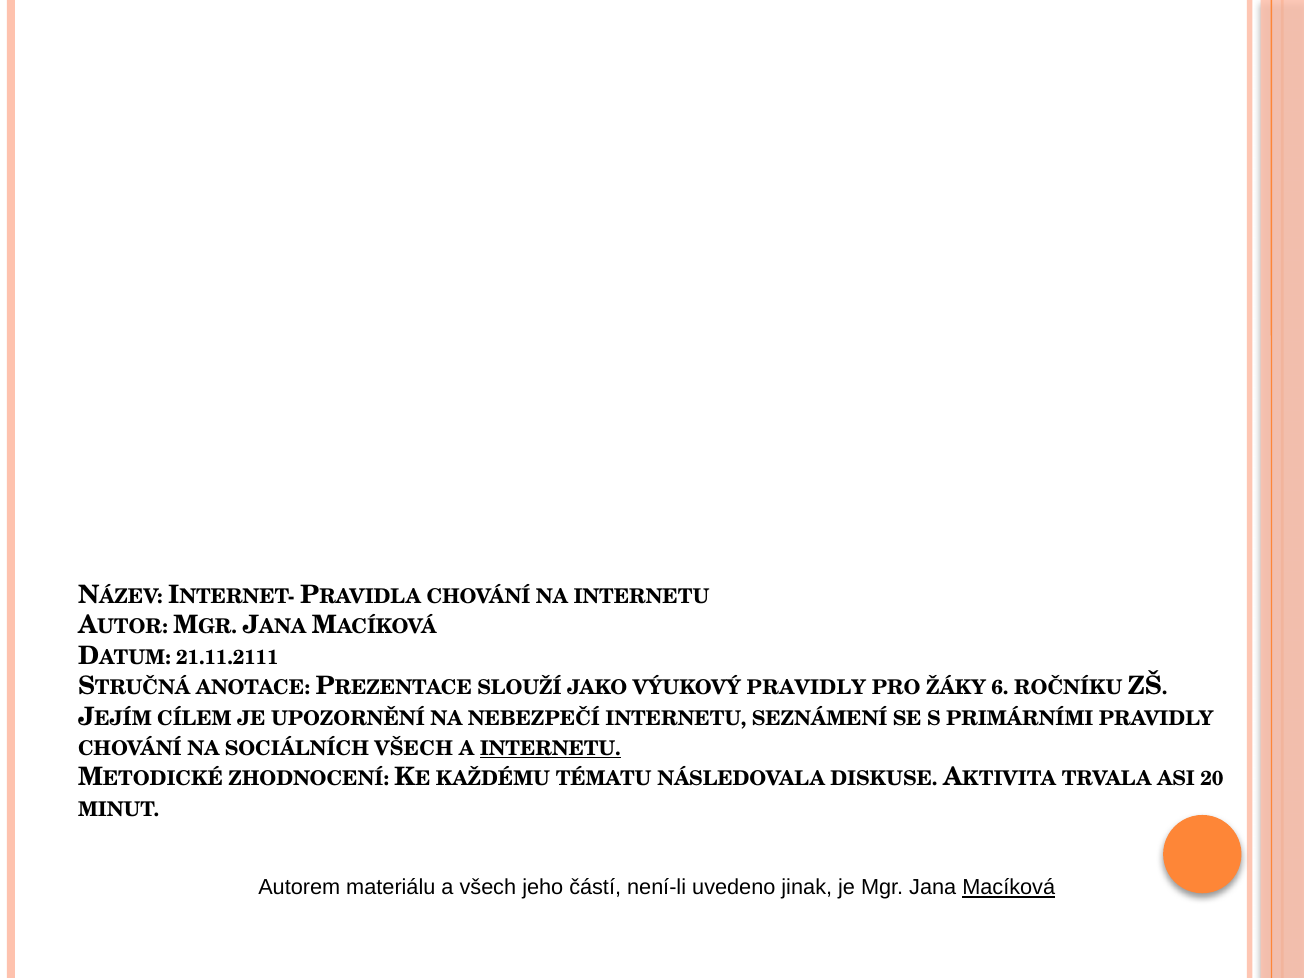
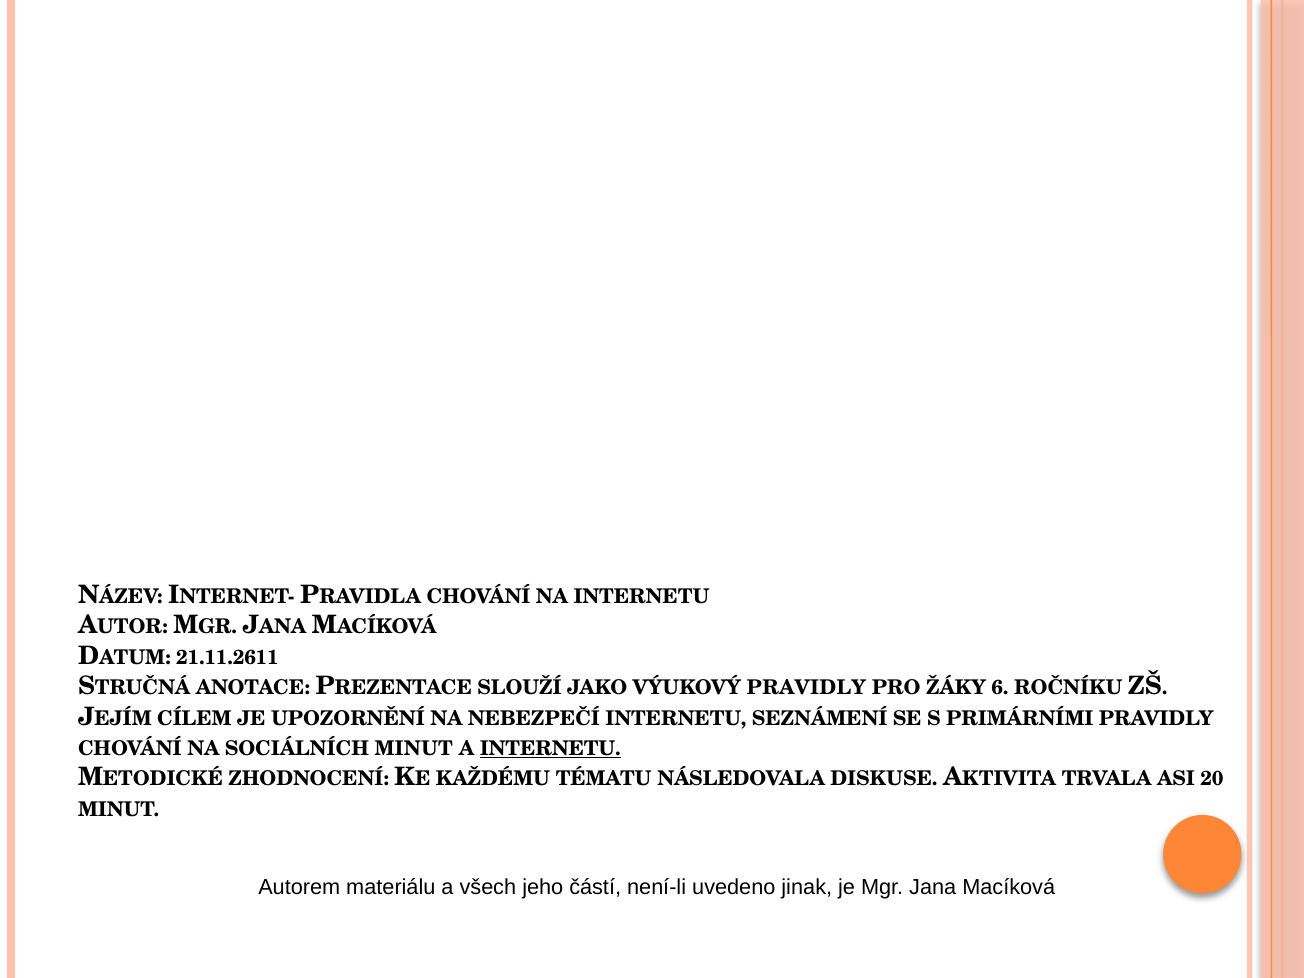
21.11.2111: 21.11.2111 -> 21.11.2611
SOCIÁLNÍCH VŠECH: VŠECH -> MINUT
Macíková at (1009, 888) underline: present -> none
